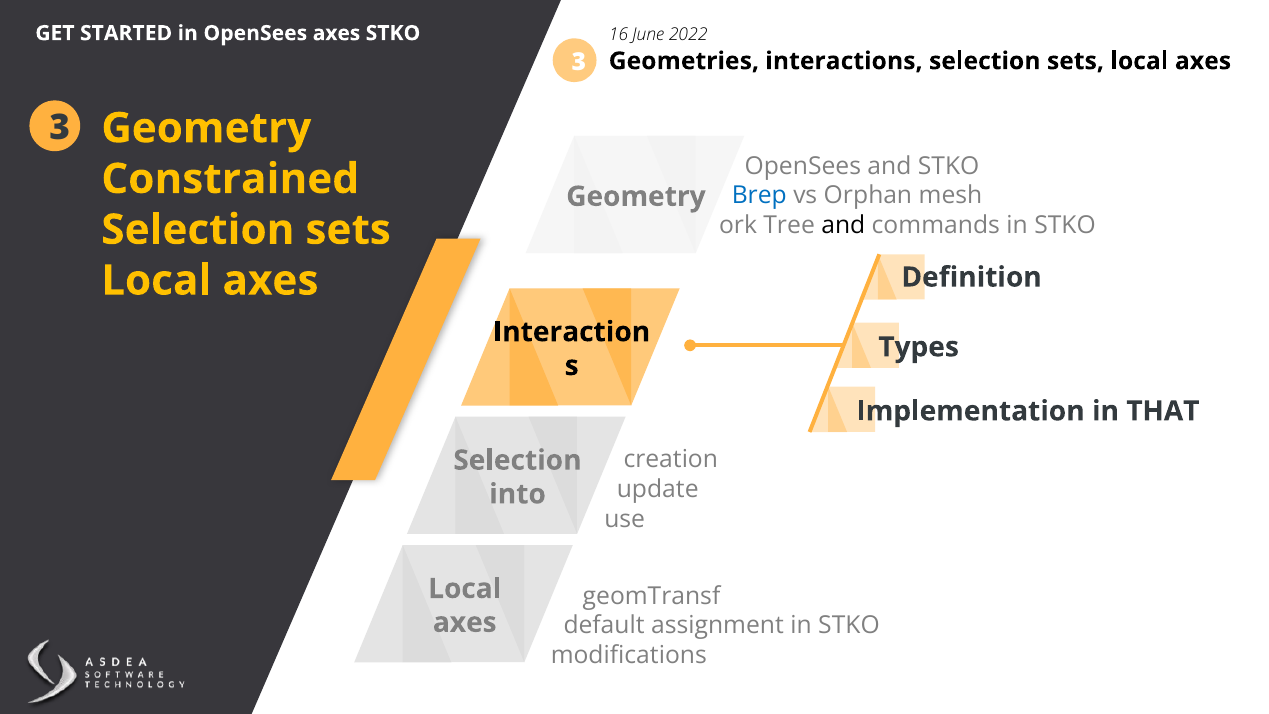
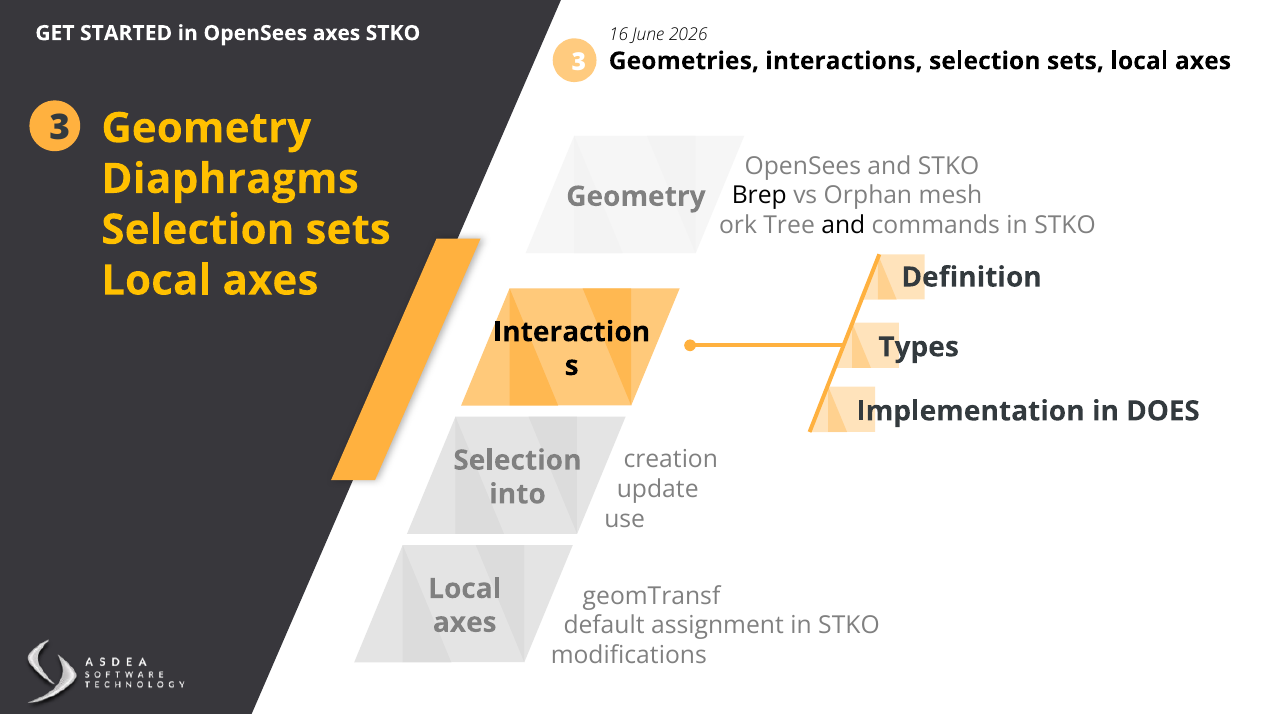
2022: 2022 -> 2026
Constrained: Constrained -> Diaphragms
Brep colour: blue -> black
THAT: THAT -> DOES
